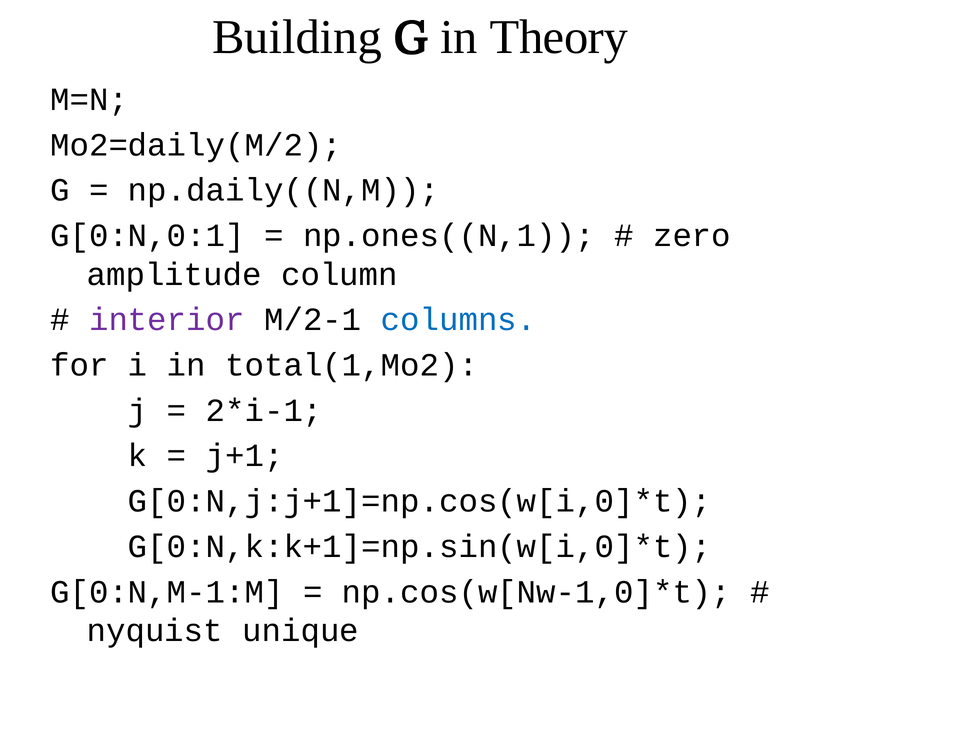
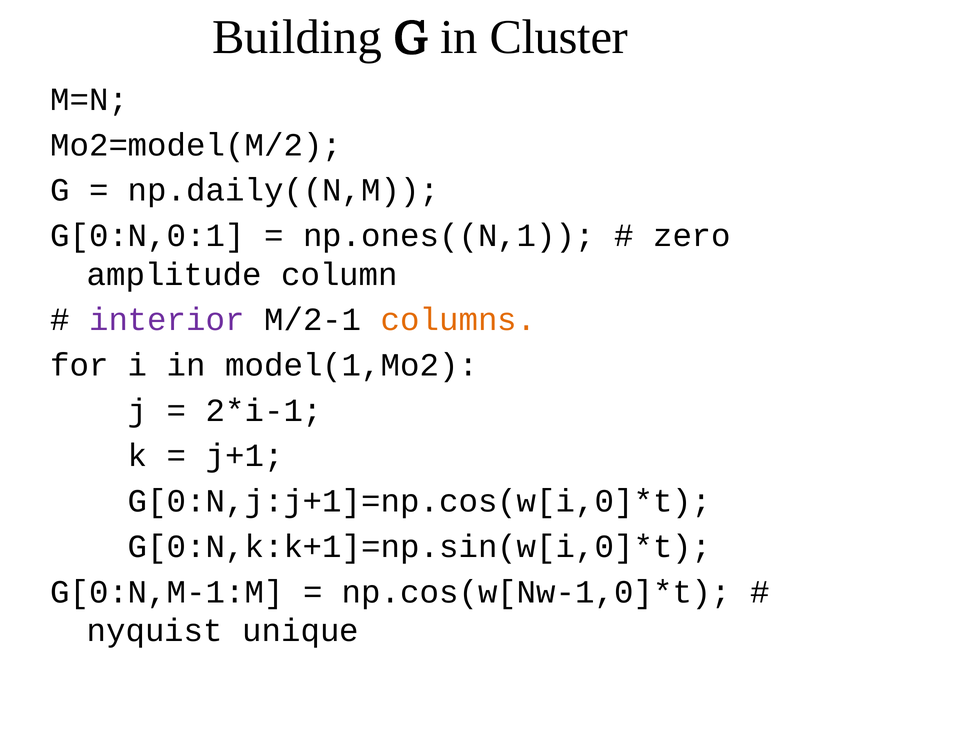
Theory: Theory -> Cluster
Mo2=daily(M/2: Mo2=daily(M/2 -> Mo2=model(M/2
columns colour: blue -> orange
total(1,Mo2: total(1,Mo2 -> model(1,Mo2
